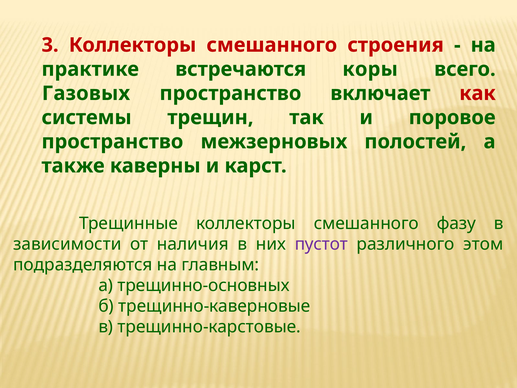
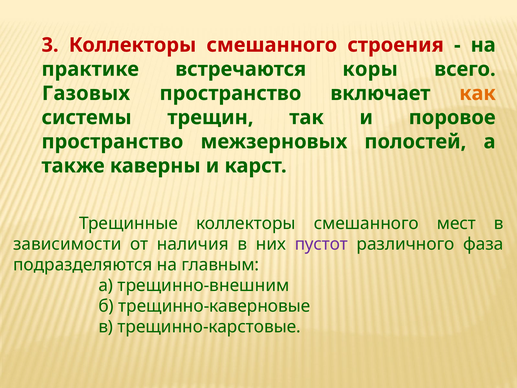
как colour: red -> orange
фазу: фазу -> мест
этом: этом -> фаза
трещинно-основных: трещинно-основных -> трещинно-внешним
